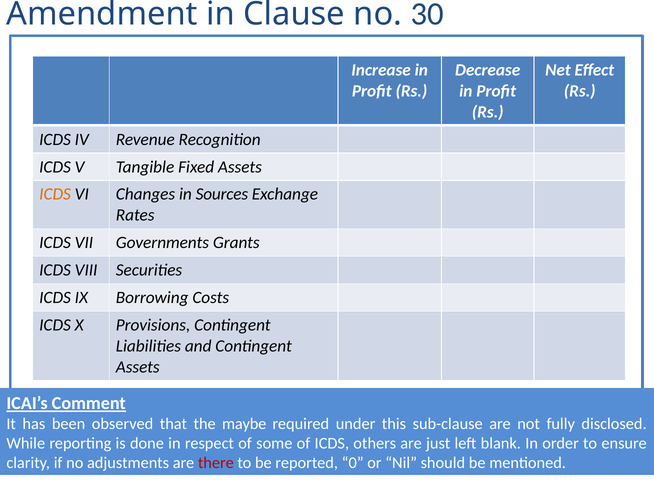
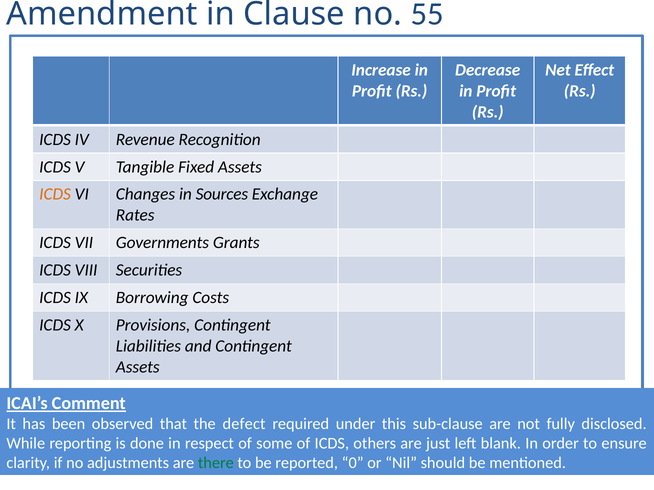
30: 30 -> 55
maybe: maybe -> defect
there colour: red -> green
